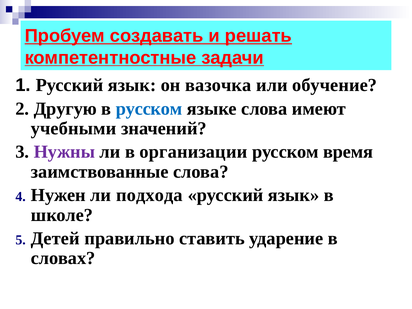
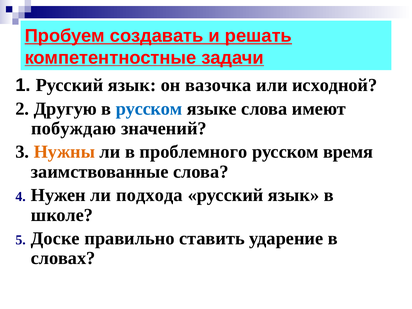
обучение: обучение -> исходной
учебными: учебными -> побуждаю
Нужны colour: purple -> orange
организации: организации -> проблемного
Детей: Детей -> Доске
